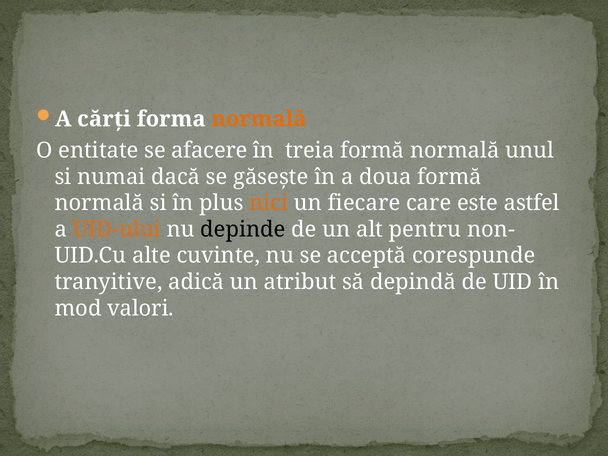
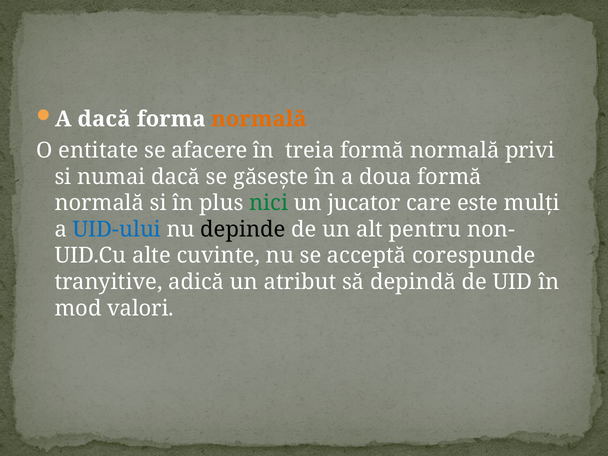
A cărţi: cărţi -> dacă
unul: unul -> privi
nici colour: orange -> green
fiecare: fiecare -> jucator
astfel: astfel -> mulţi
UID-ului colour: orange -> blue
